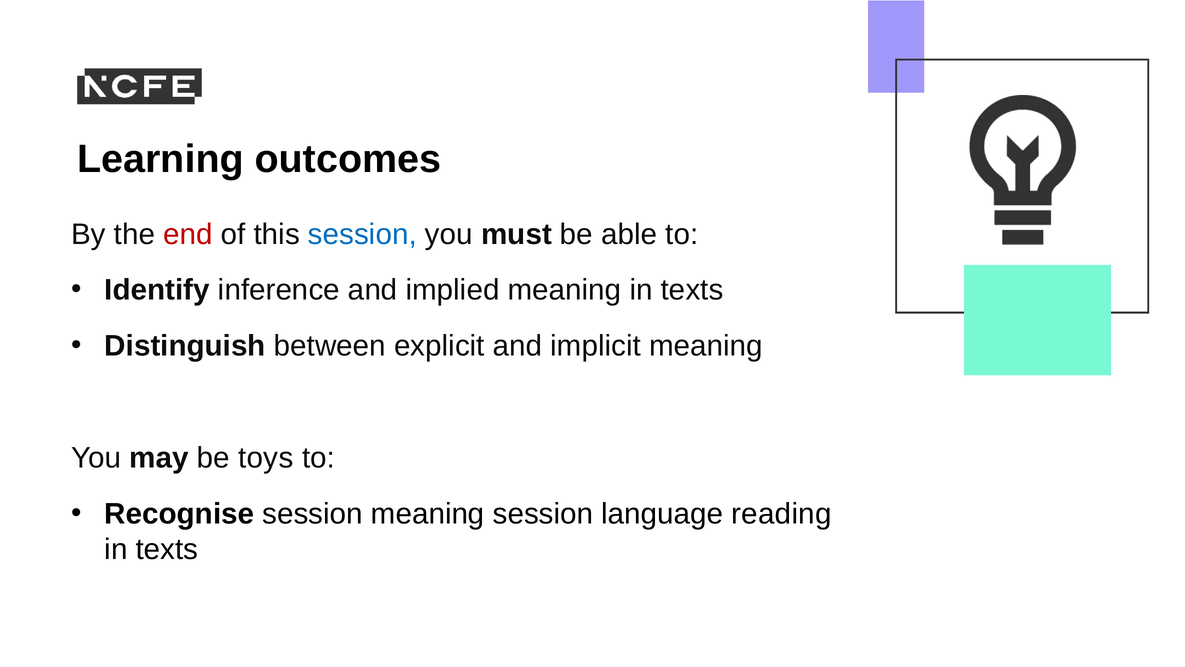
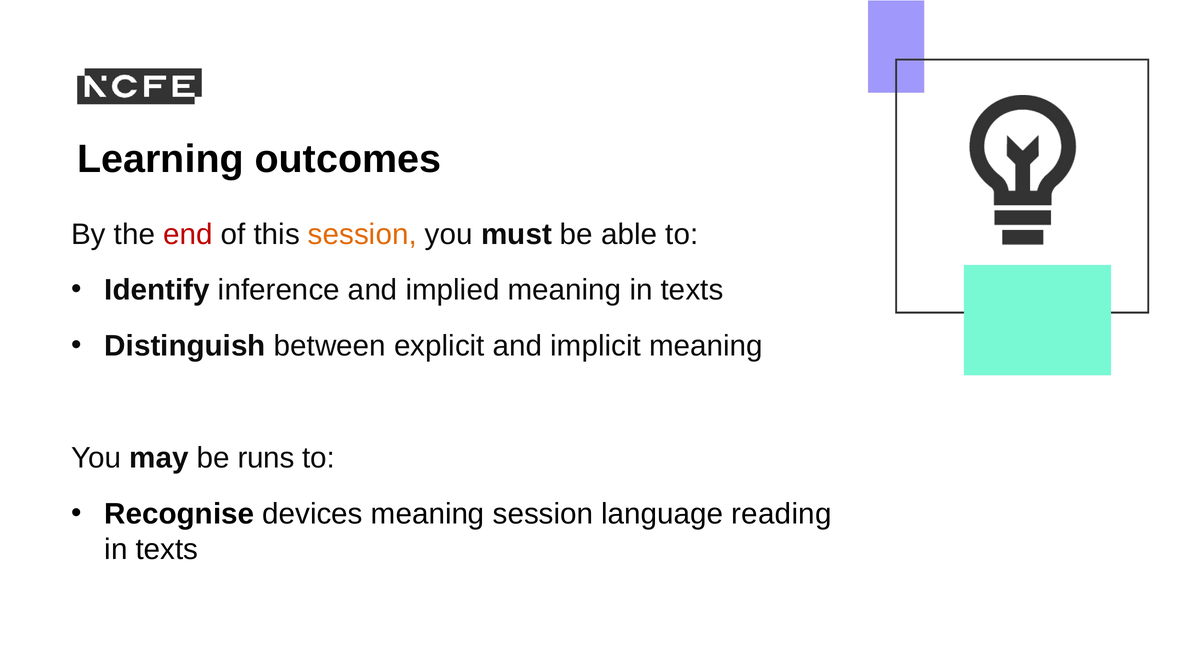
session at (362, 234) colour: blue -> orange
toys: toys -> runs
Recognise session: session -> devices
